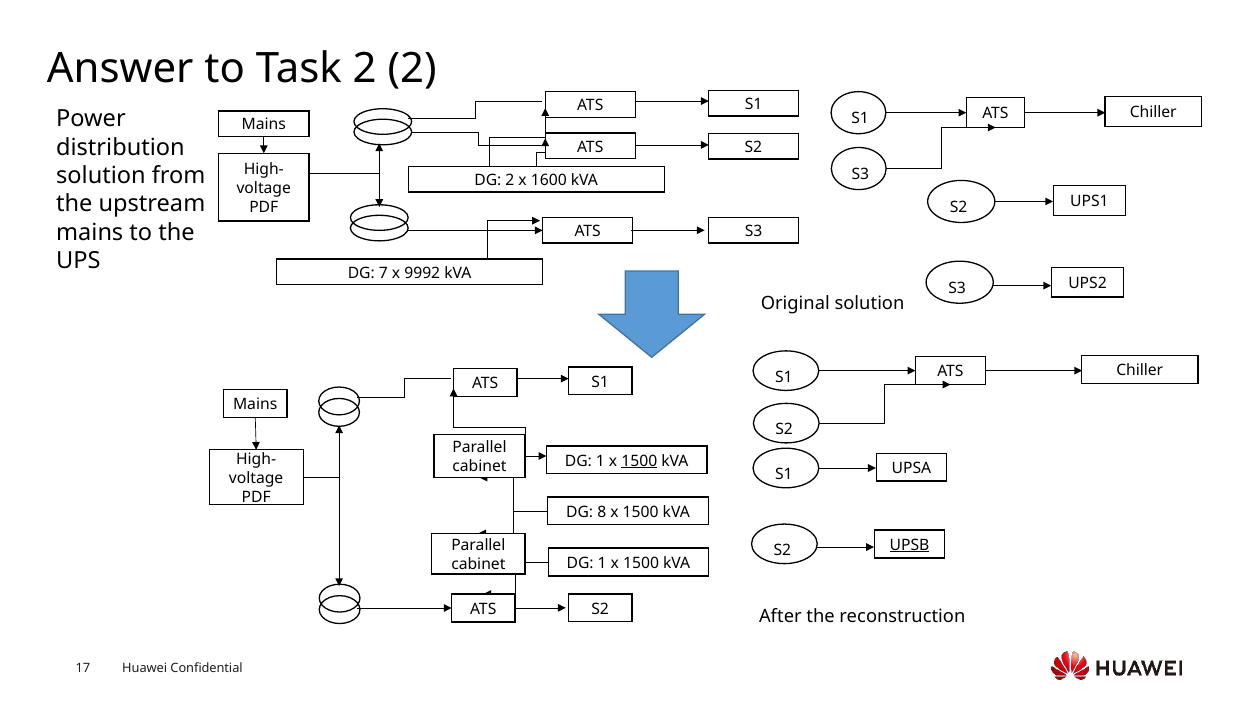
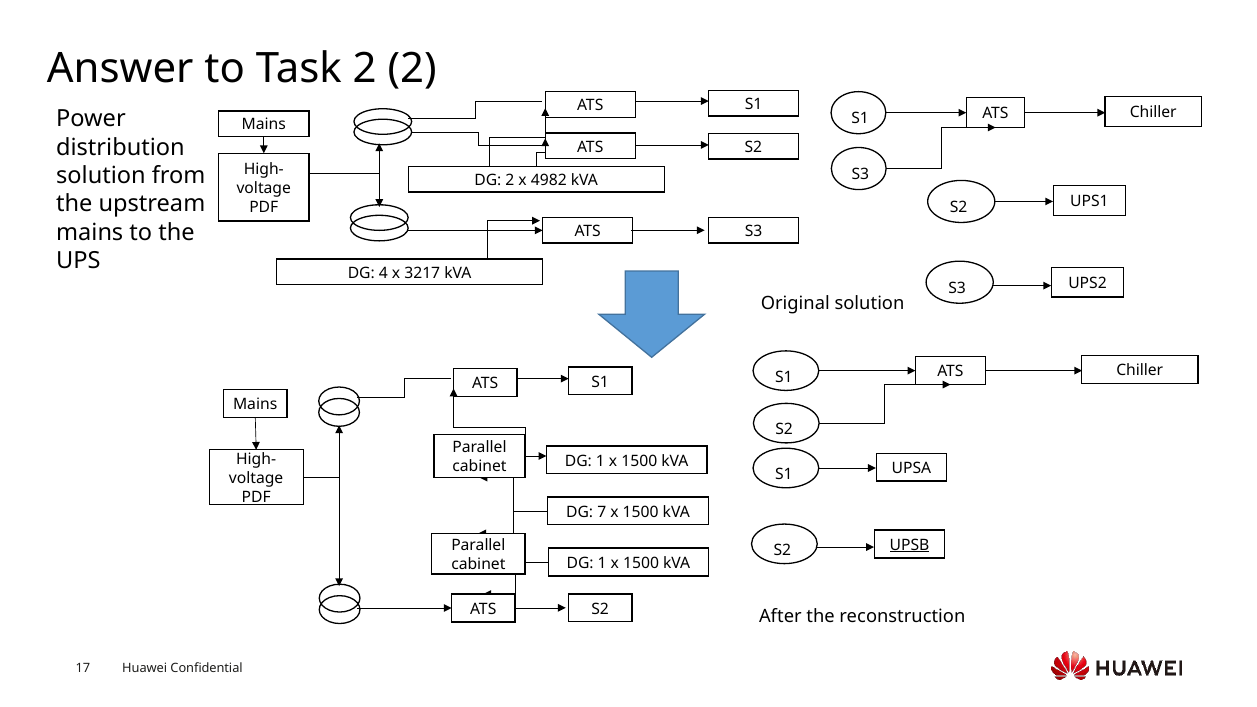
1600: 1600 -> 4982
7: 7 -> 4
9992: 9992 -> 3217
1500 at (639, 461) underline: present -> none
8: 8 -> 7
